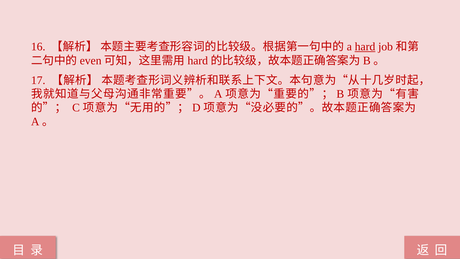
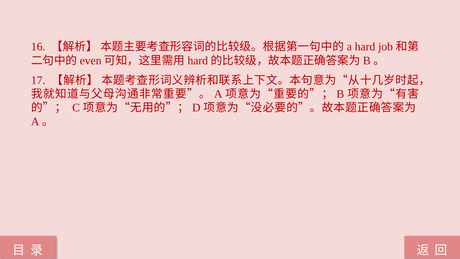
hard underline: present -> none
